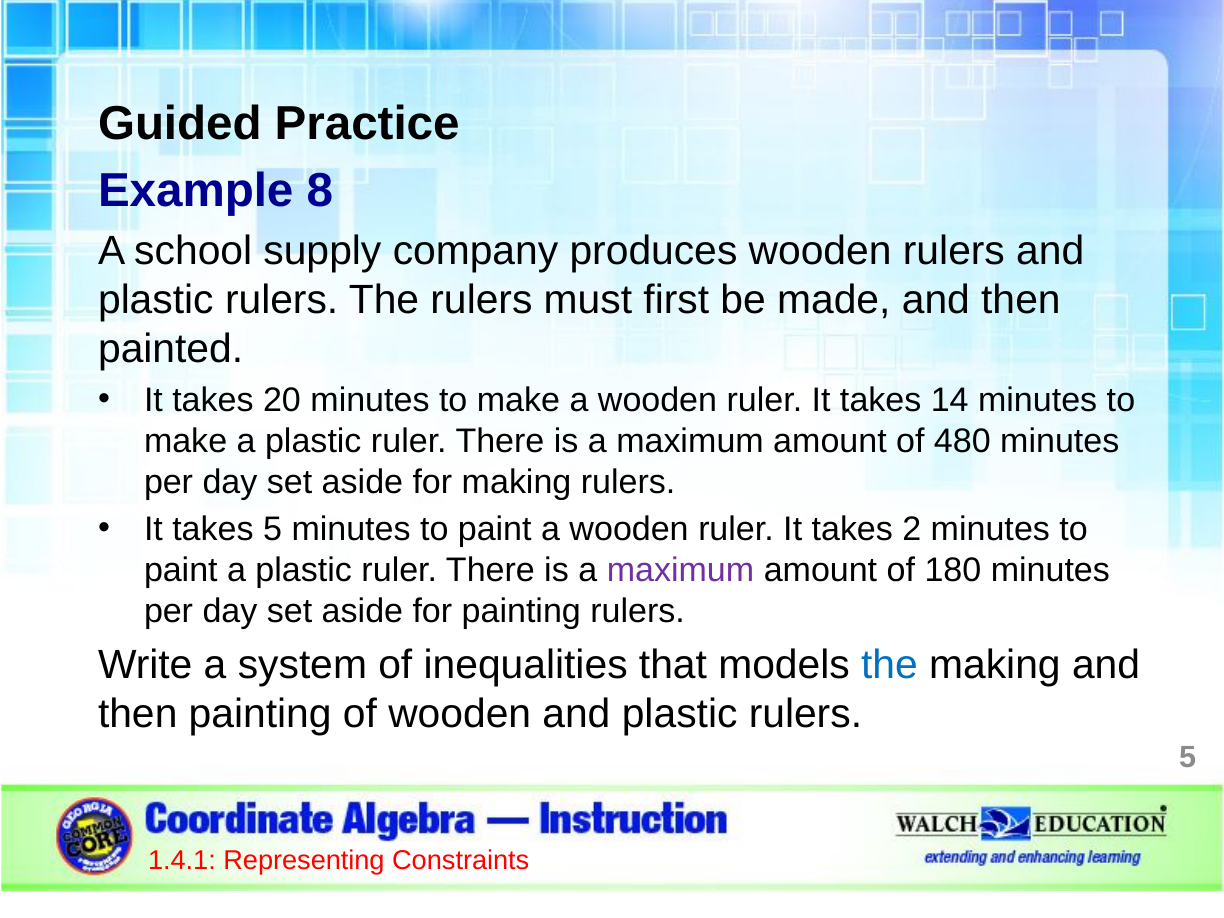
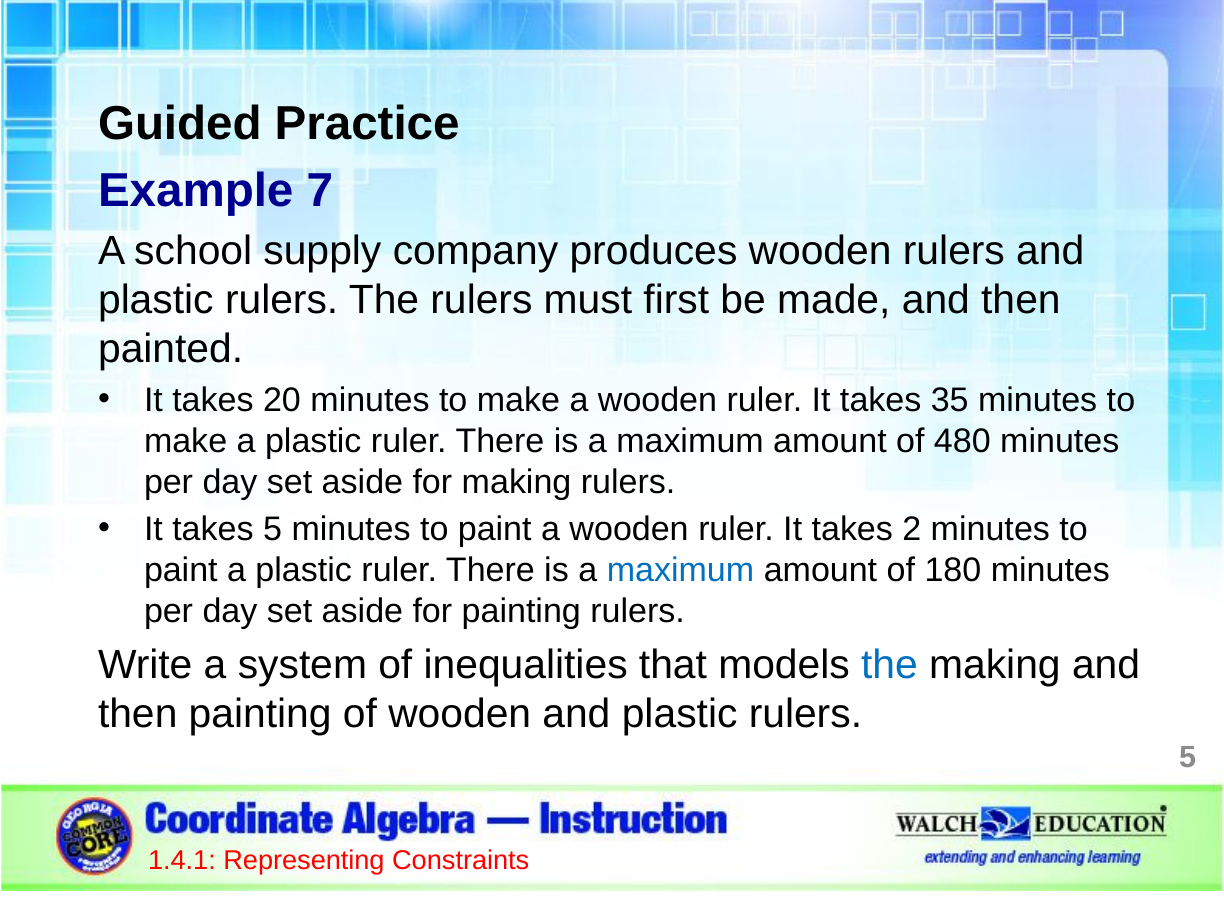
8: 8 -> 7
14: 14 -> 35
maximum at (680, 571) colour: purple -> blue
